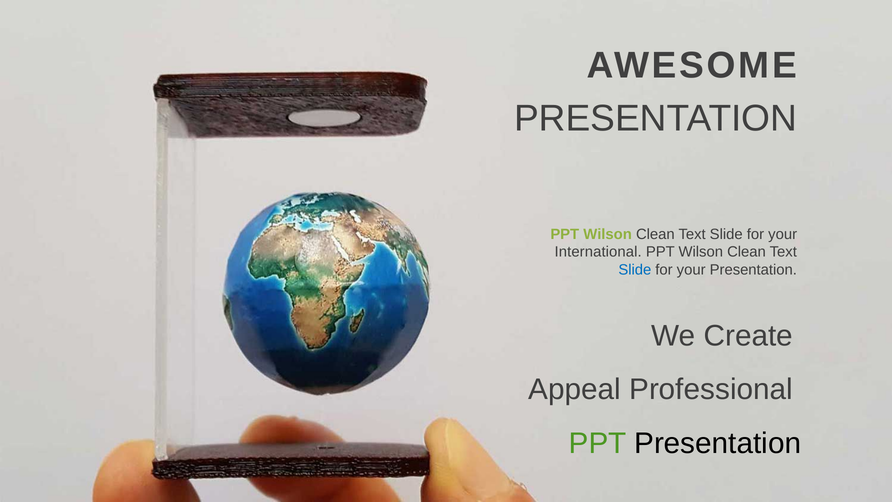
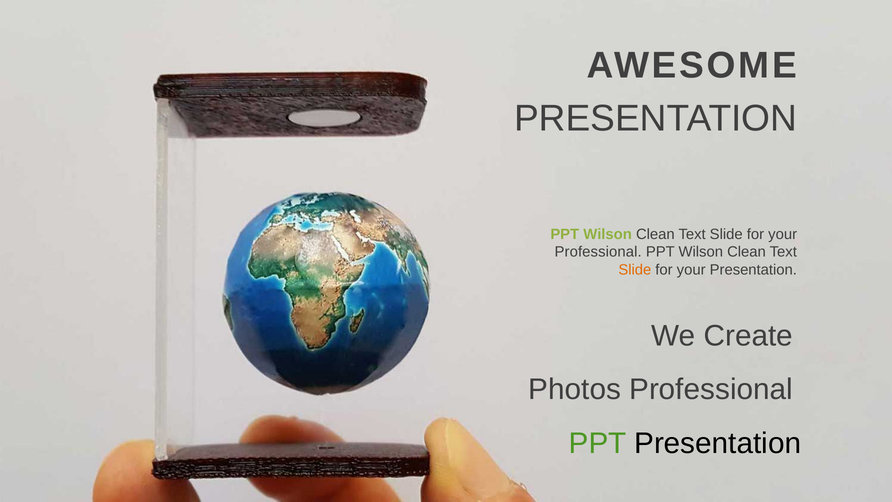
International at (598, 252): International -> Professional
Slide at (635, 270) colour: blue -> orange
Appeal: Appeal -> Photos
